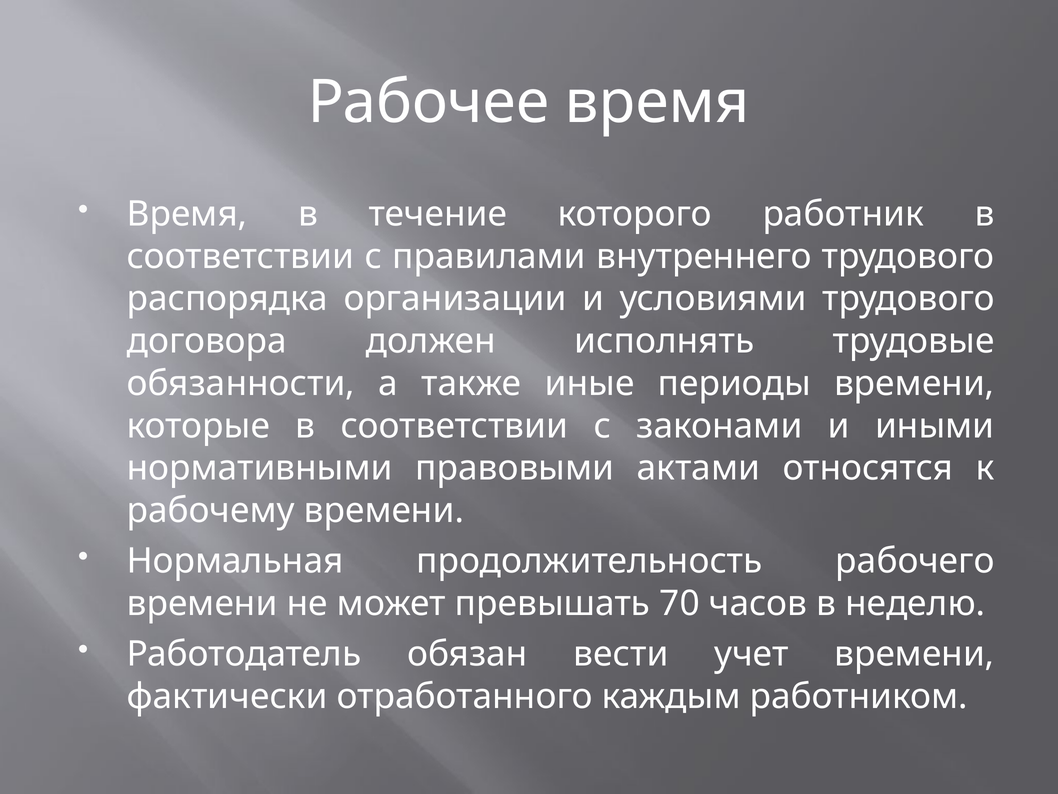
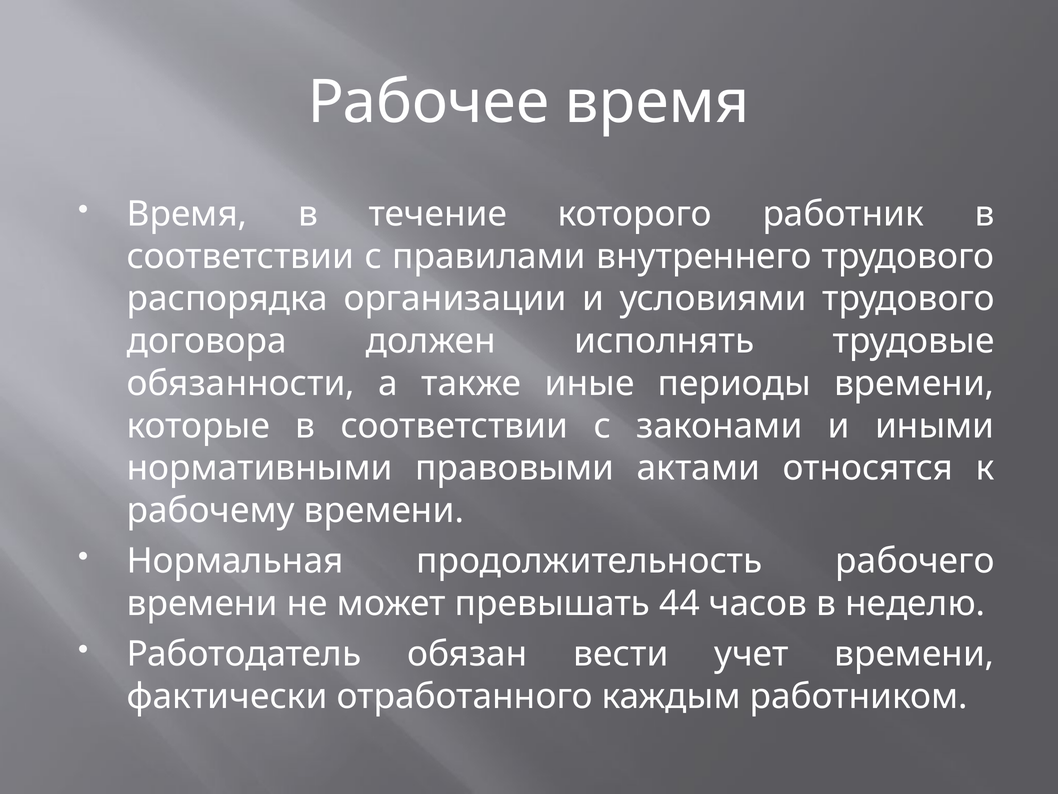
70: 70 -> 44
